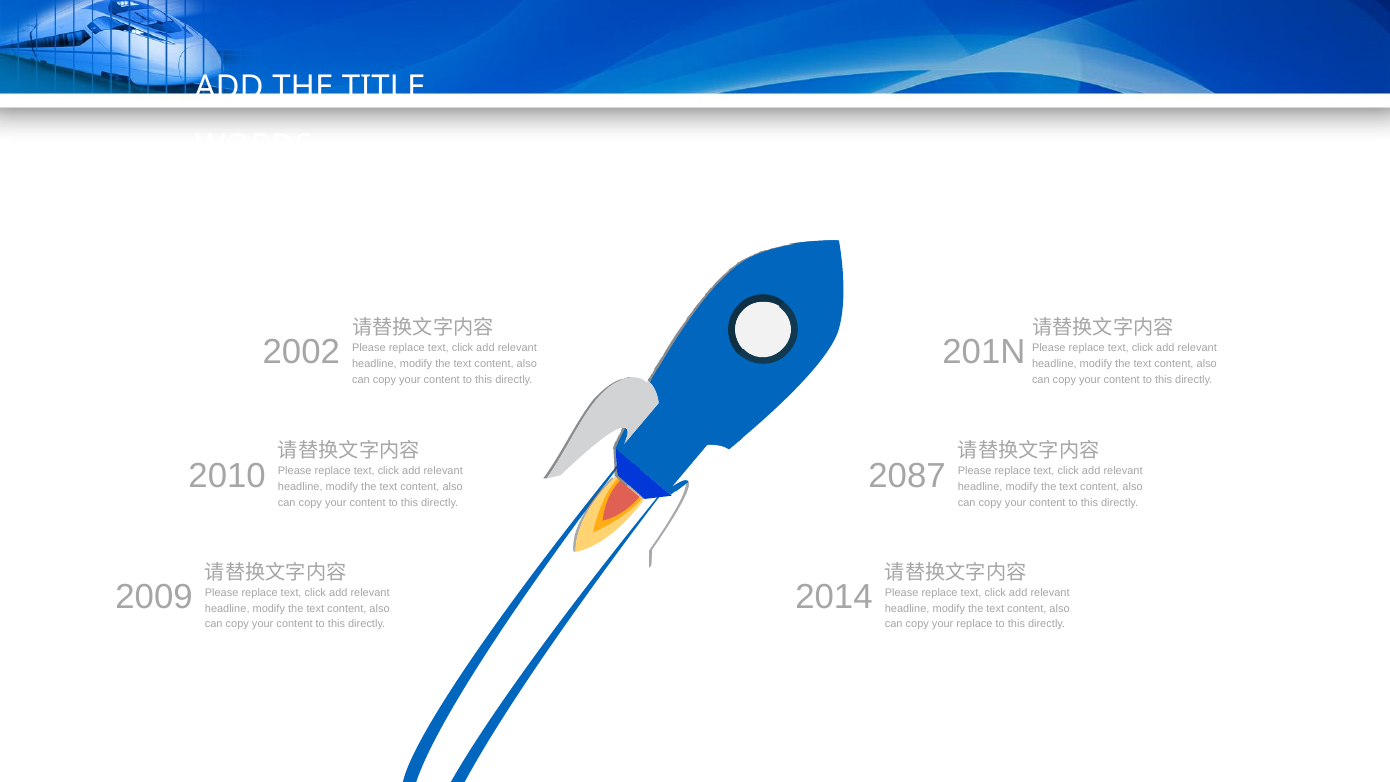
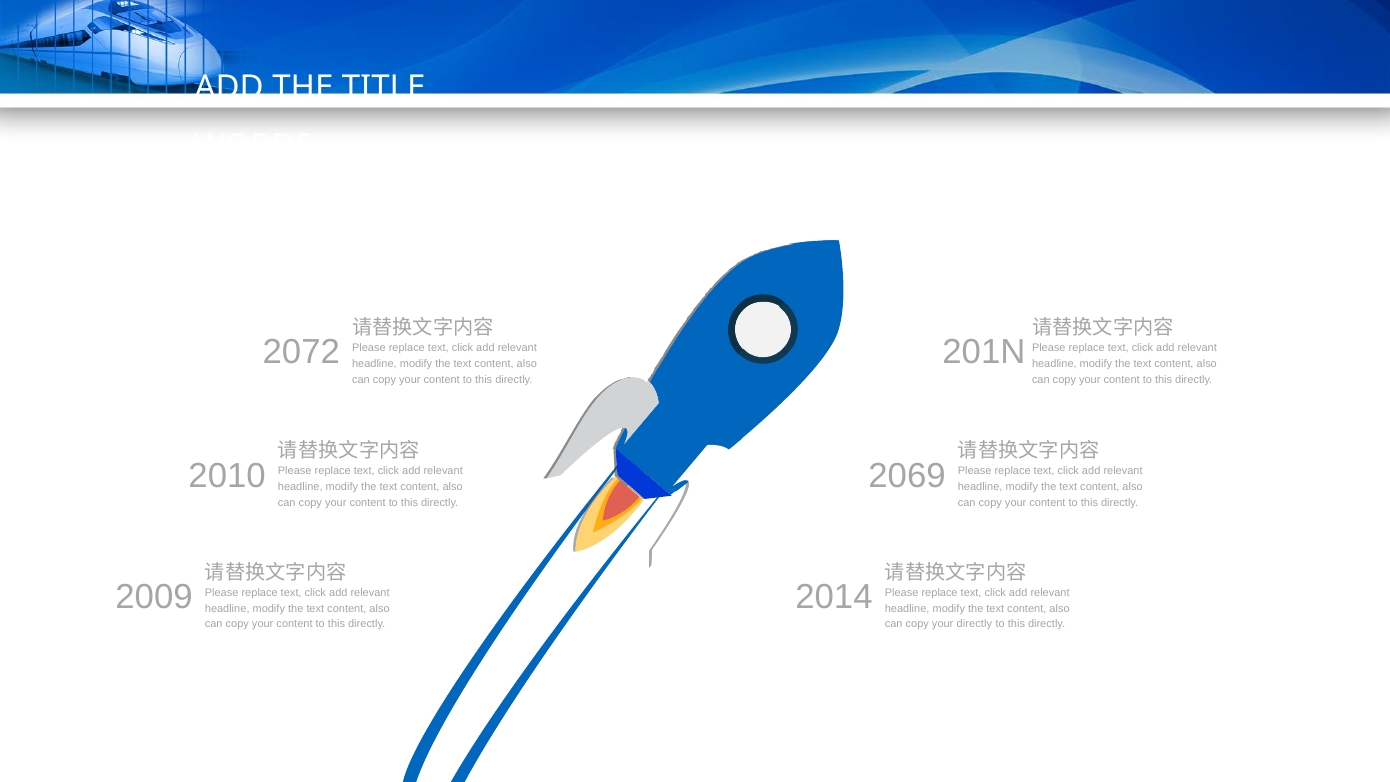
2002: 2002 -> 2072
2087: 2087 -> 2069
your replace: replace -> directly
